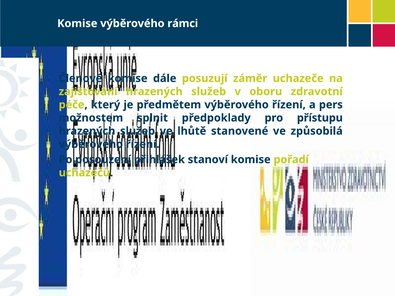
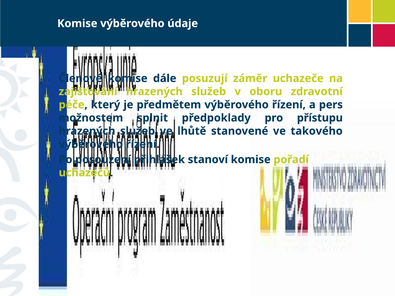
rámci: rámci -> údaje
způsobilá: způsobilá -> takového
